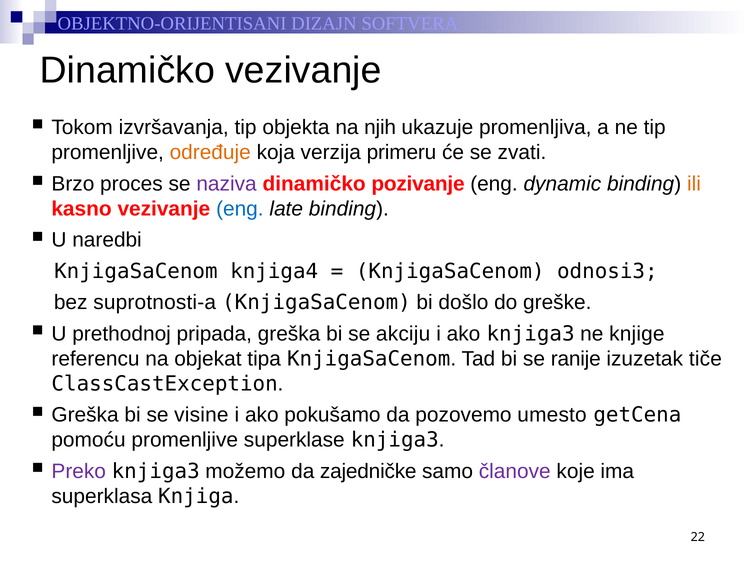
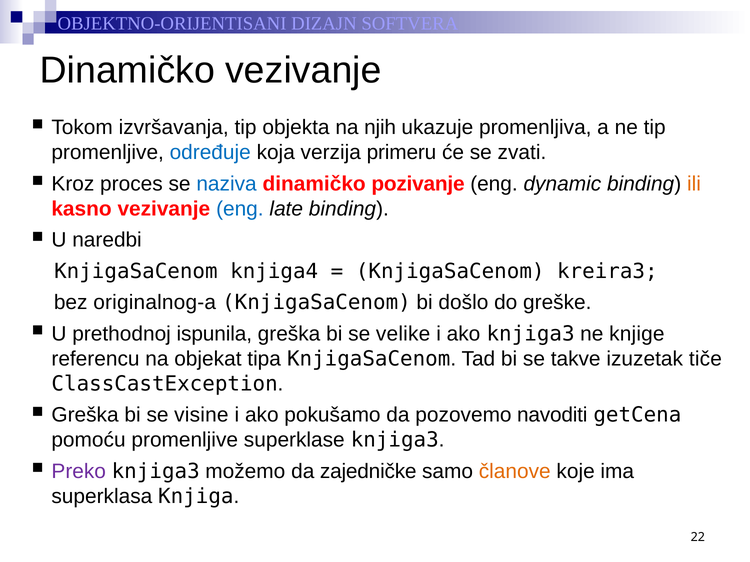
određuje colour: orange -> blue
Brzo: Brzo -> Kroz
naziva colour: purple -> blue
odnosi3: odnosi3 -> kreira3
suprotnosti-a: suprotnosti-a -> originalnog-a
pripada: pripada -> ispunila
akciju: akciju -> velike
ranije: ranije -> takve
umesto: umesto -> navoditi
članove colour: purple -> orange
